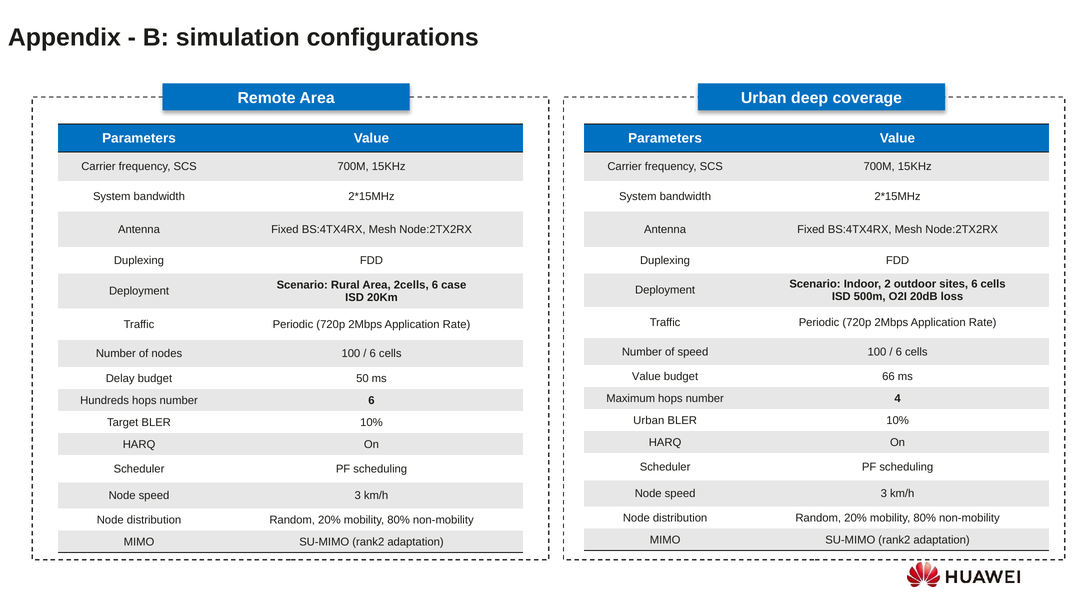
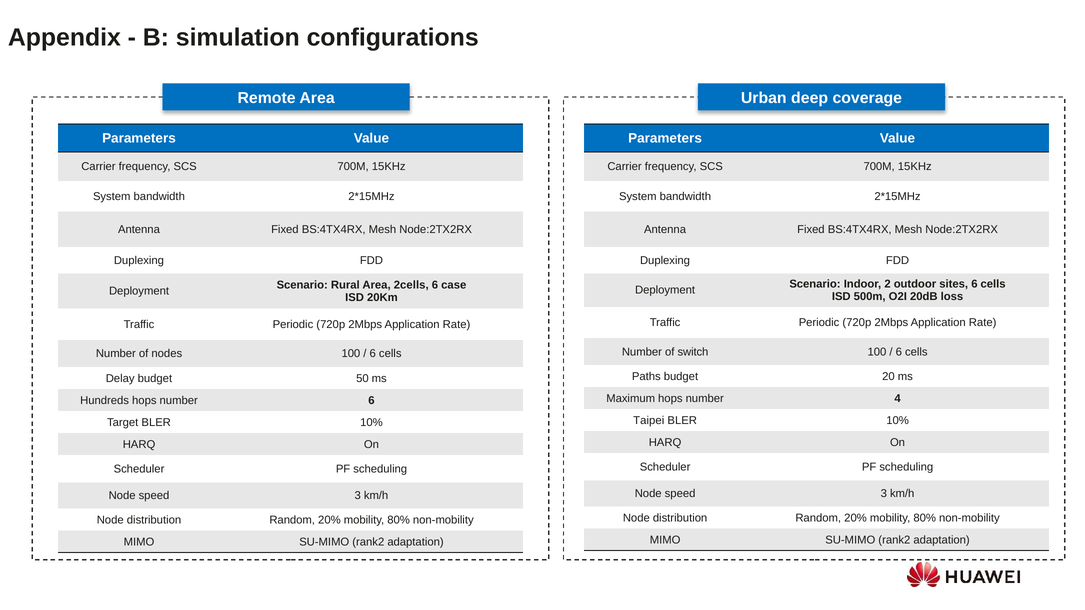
of speed: speed -> switch
Value at (646, 377): Value -> Paths
66: 66 -> 20
Urban at (649, 421): Urban -> Taipei
